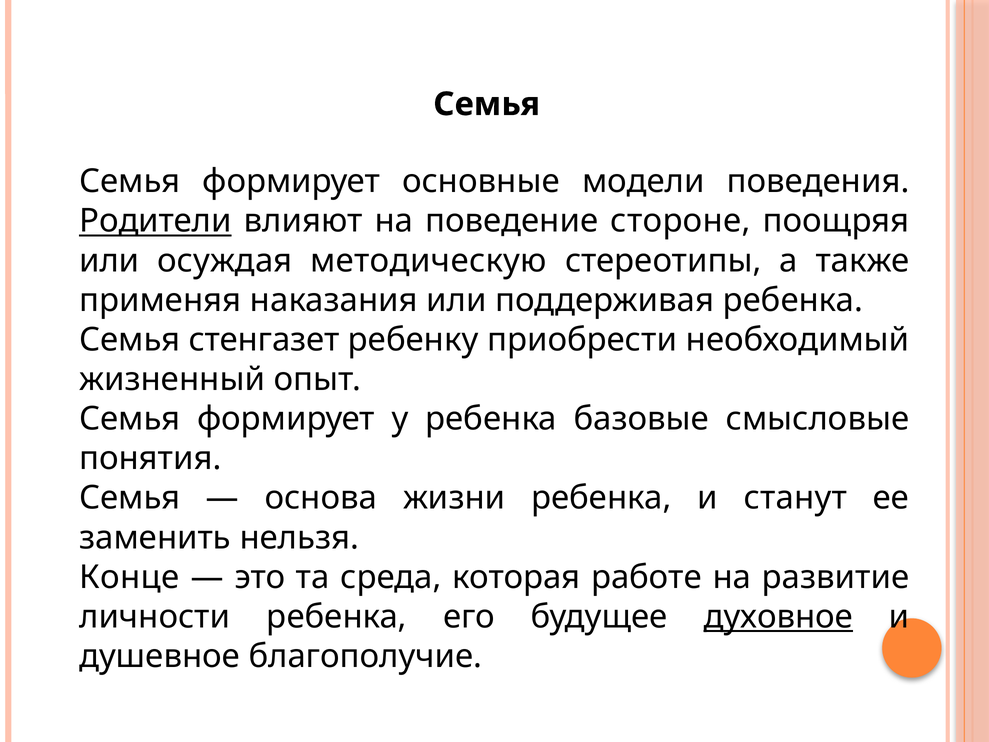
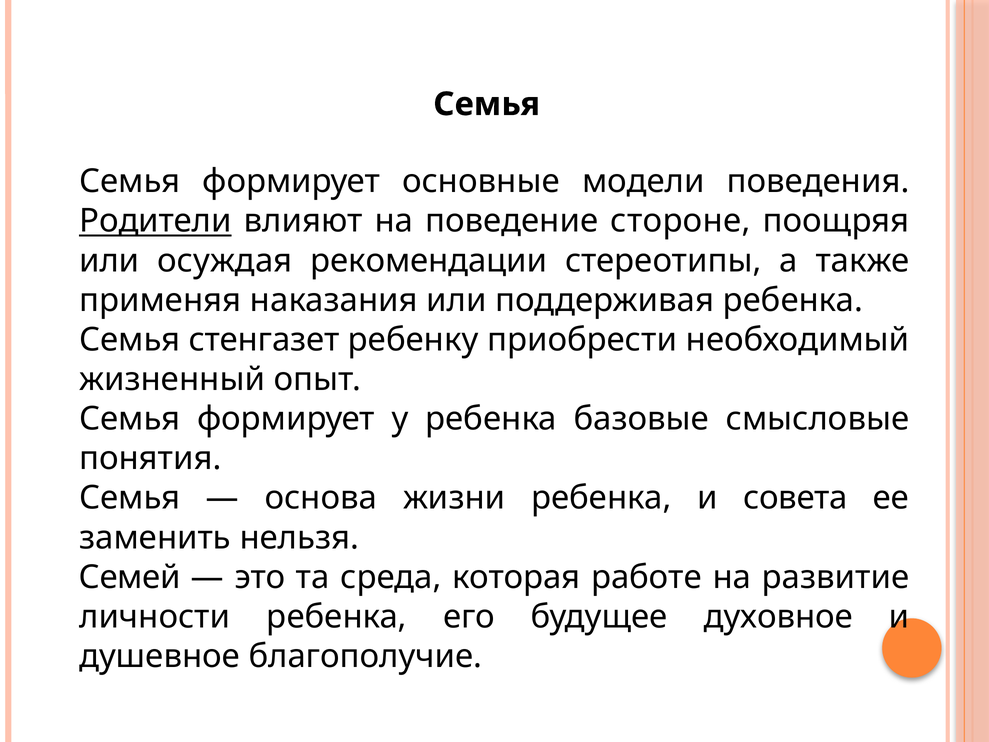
методическую: методическую -> рекомендации
станут: станут -> совета
Конце: Конце -> Семей
духовное underline: present -> none
